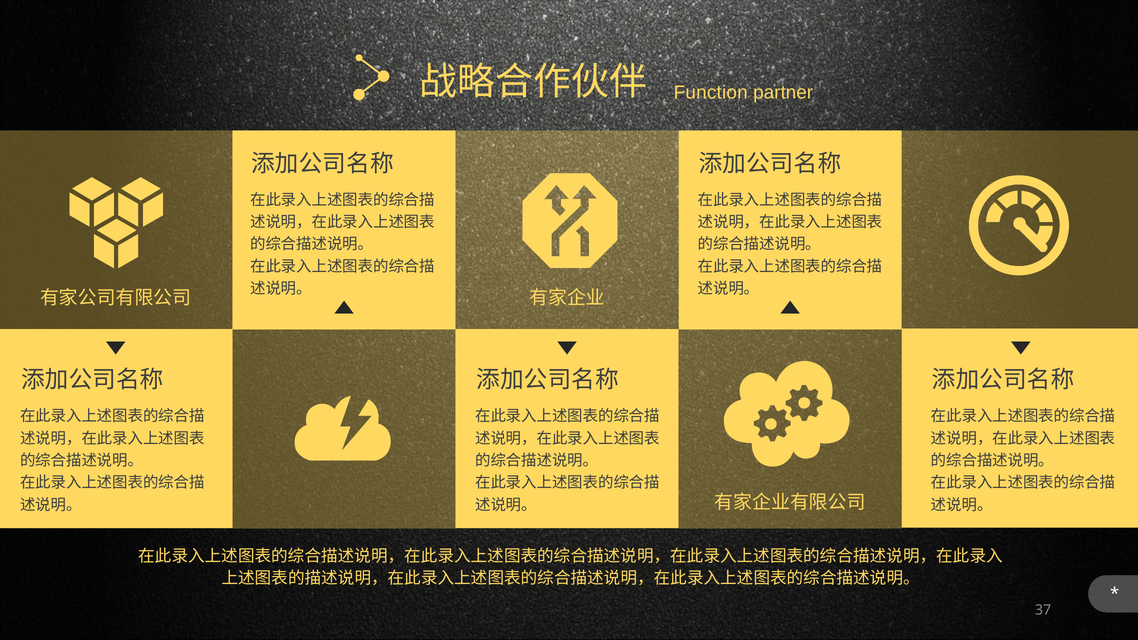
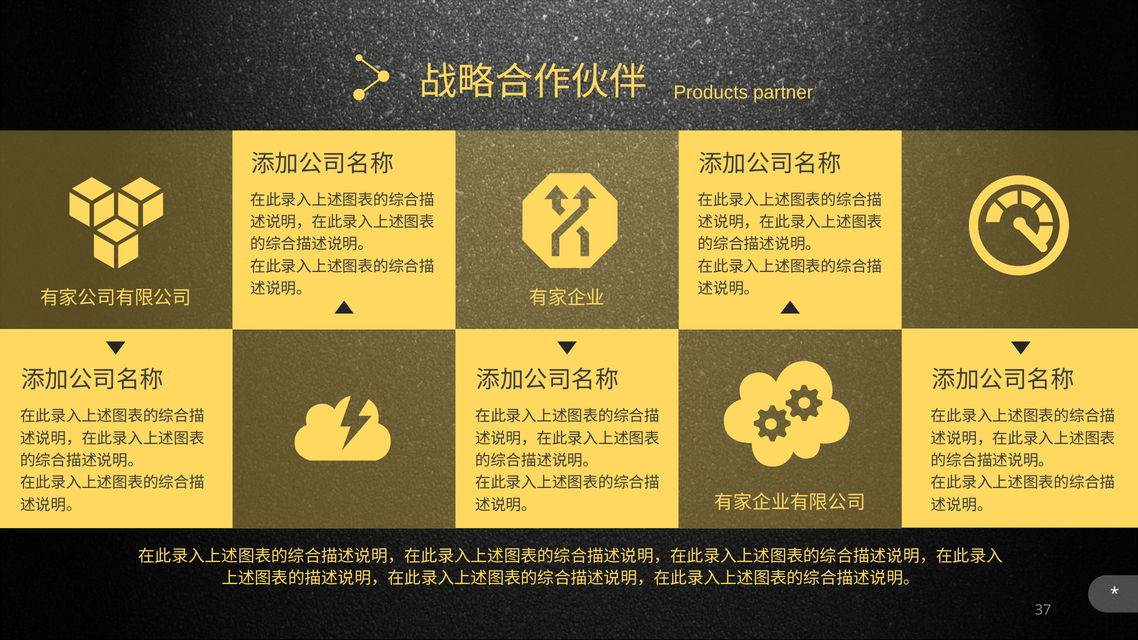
Function: Function -> Products
